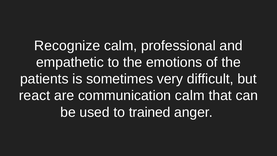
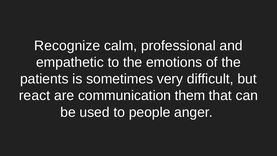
communication calm: calm -> them
trained: trained -> people
